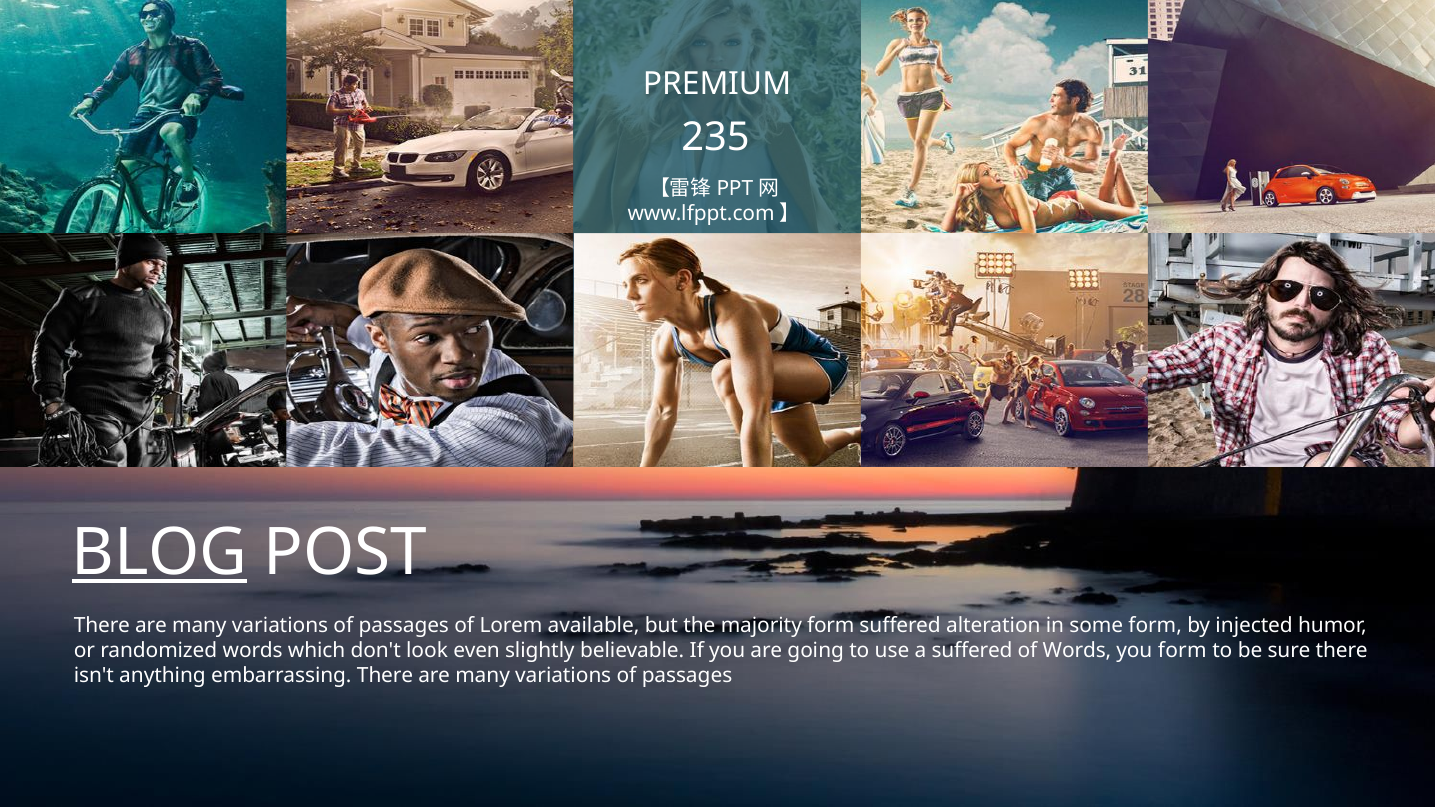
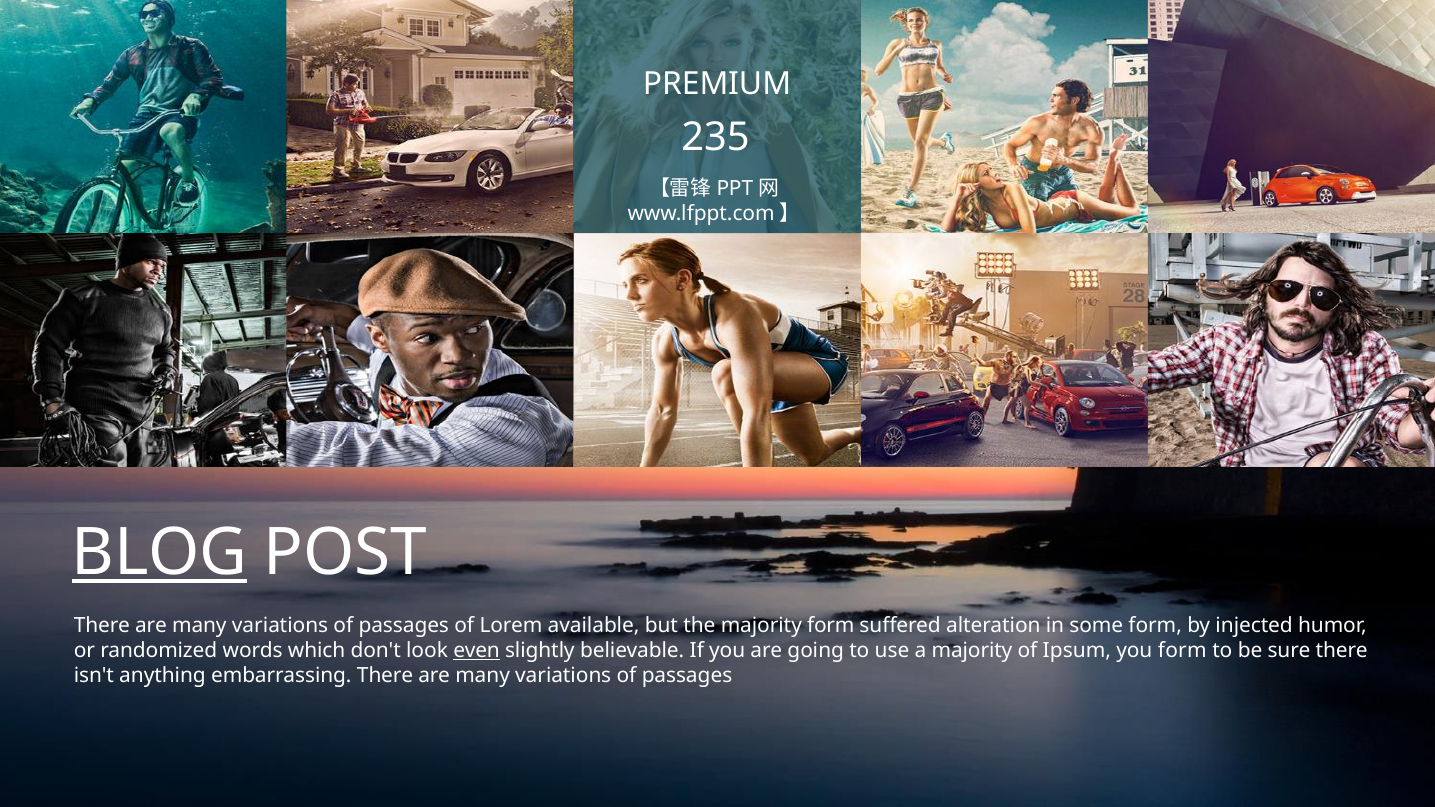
even underline: none -> present
a suffered: suffered -> majority
of Words: Words -> Ipsum
